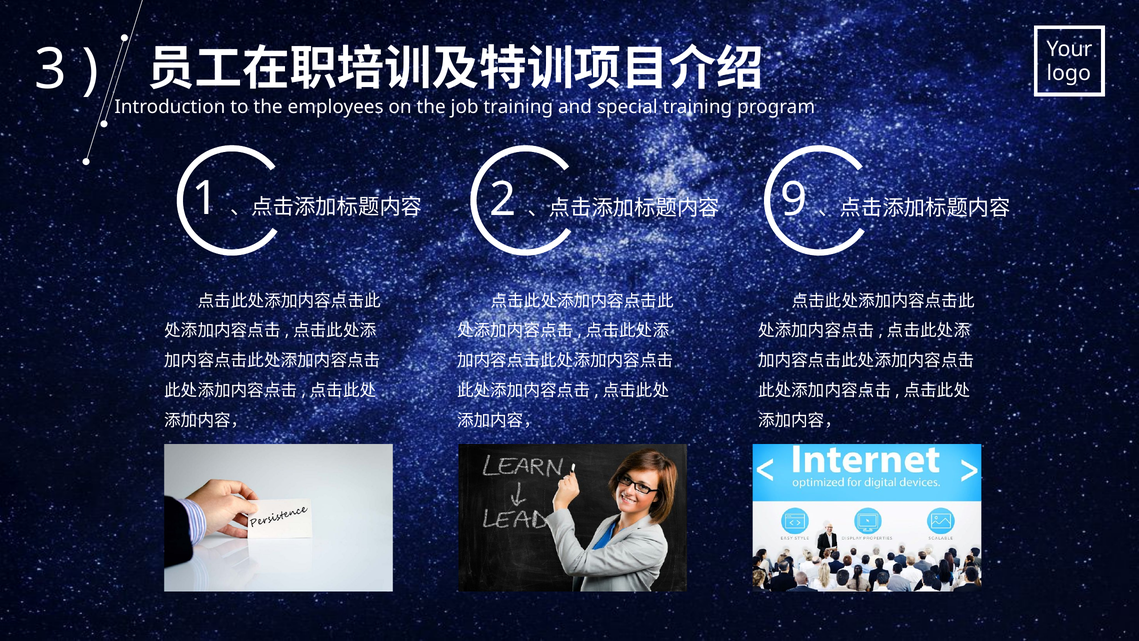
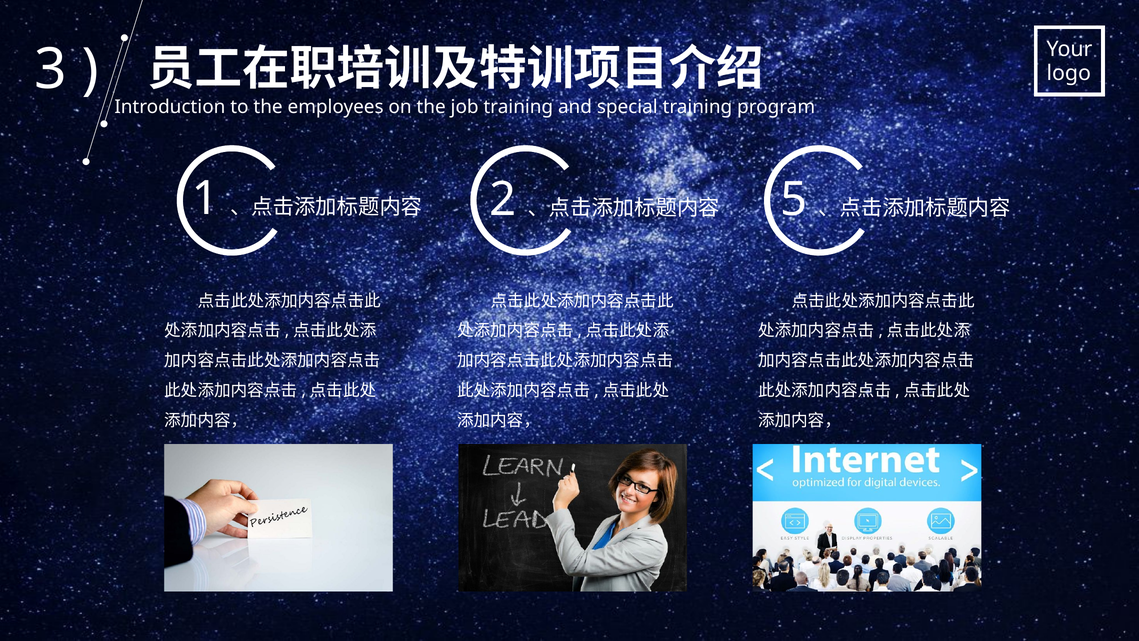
9: 9 -> 5
